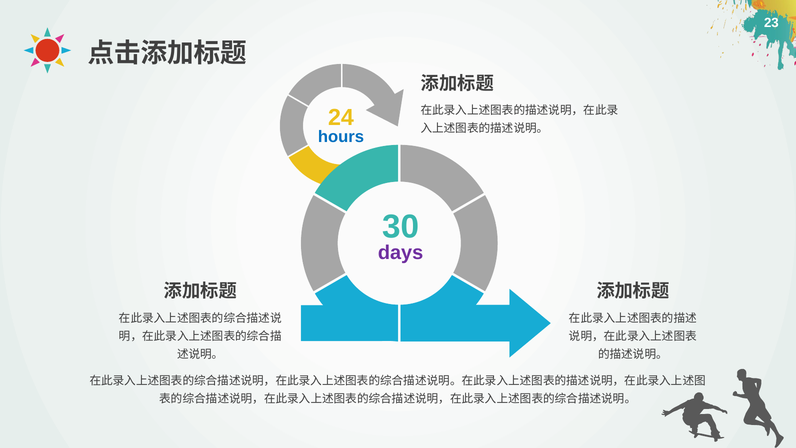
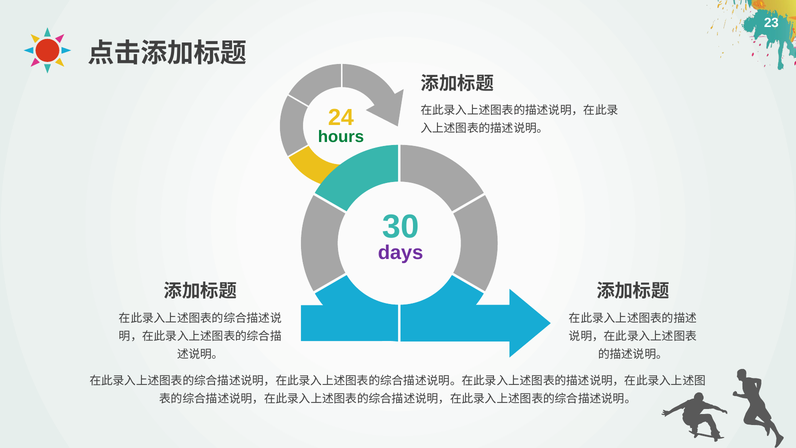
hours colour: blue -> green
